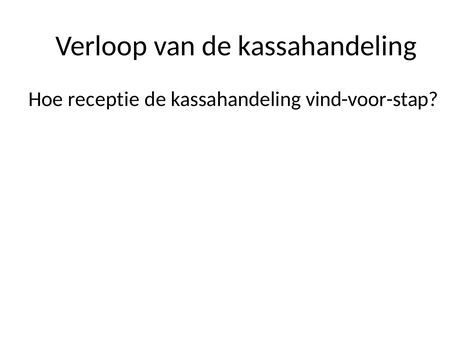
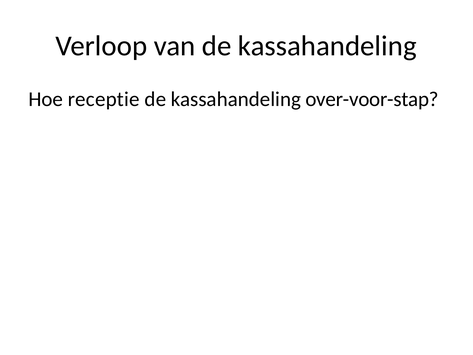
vind-voor-stap: vind-voor-stap -> over-voor-stap
